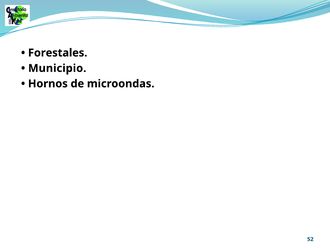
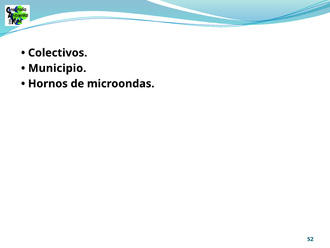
Forestales: Forestales -> Colectivos
